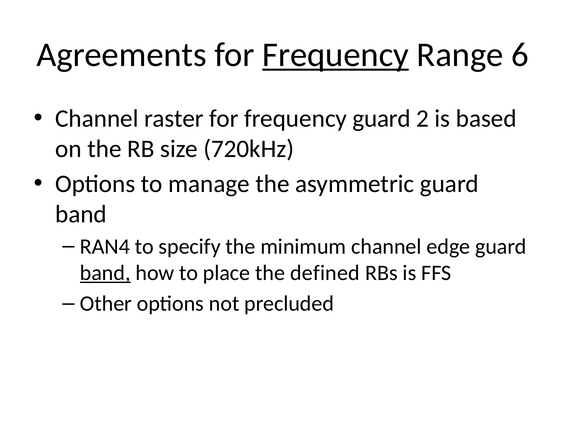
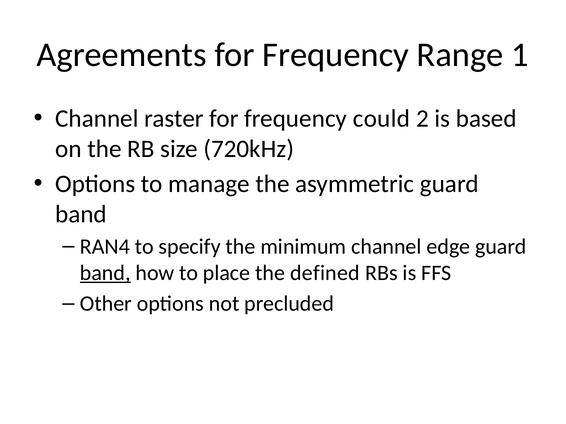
Frequency at (336, 55) underline: present -> none
6: 6 -> 1
frequency guard: guard -> could
